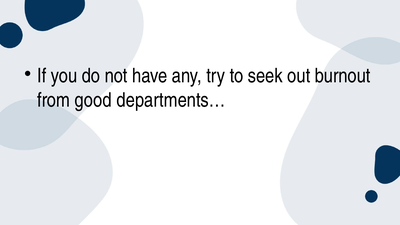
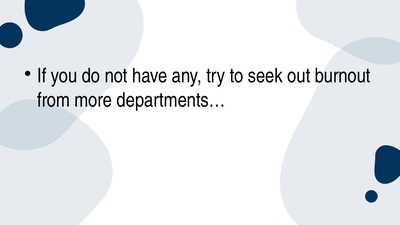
good: good -> more
